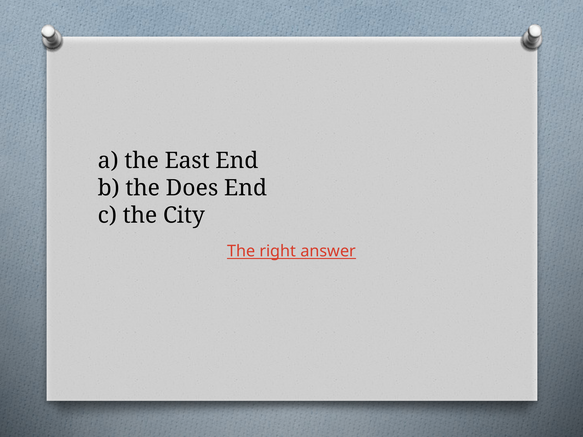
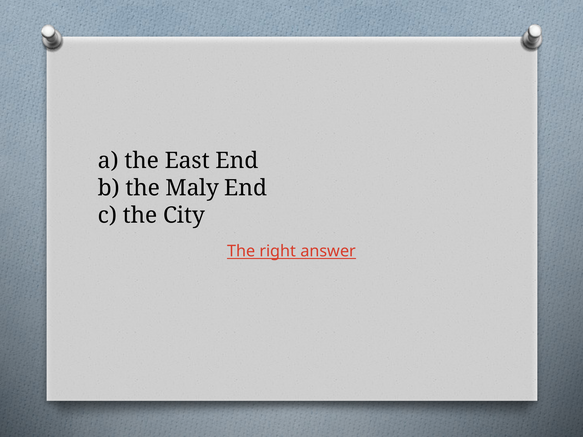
Does: Does -> Maly
